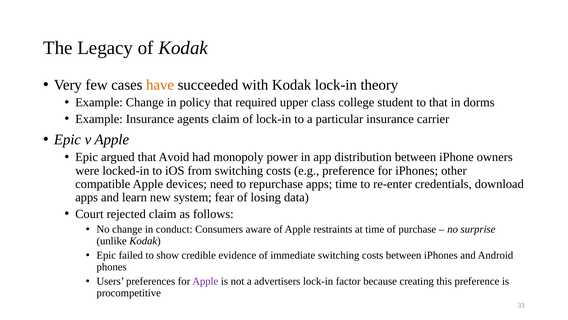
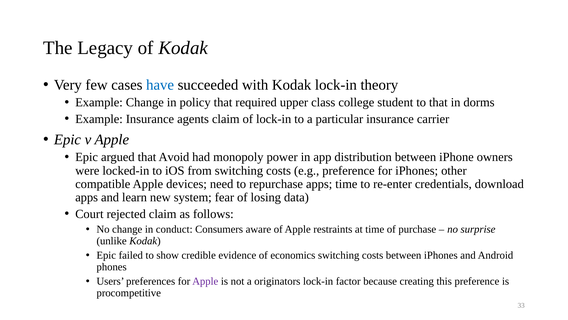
have colour: orange -> blue
immediate: immediate -> economics
advertisers: advertisers -> originators
